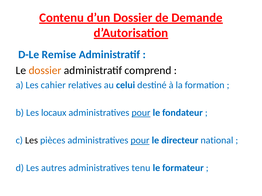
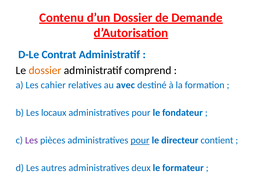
Remise: Remise -> Contrat
celui: celui -> avec
pour at (141, 113) underline: present -> none
Les at (31, 141) colour: black -> purple
national: national -> contient
tenu: tenu -> deux
